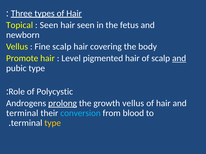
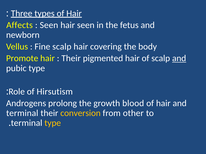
Topical: Topical -> Affects
Level at (71, 58): Level -> Their
Polycystic: Polycystic -> Hirsutism
prolong underline: present -> none
growth vellus: vellus -> blood
conversion colour: light blue -> yellow
blood: blood -> other
